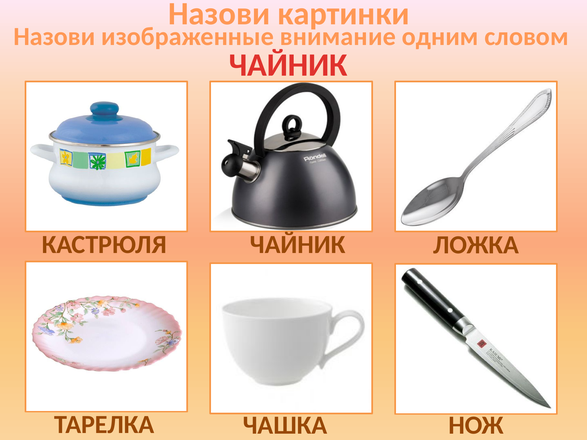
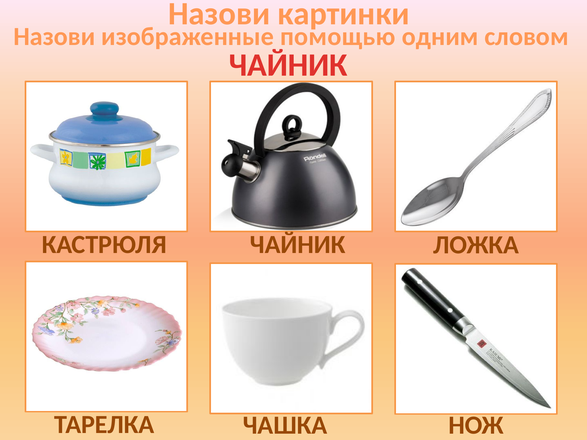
внимание: внимание -> помощью
